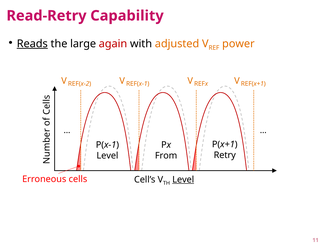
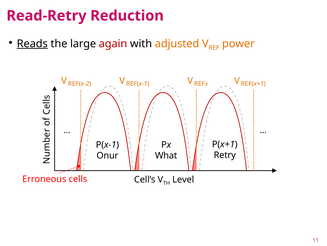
Capability: Capability -> Reduction
Level at (107, 155): Level -> Onur
From: From -> What
Level at (183, 179) underline: present -> none
